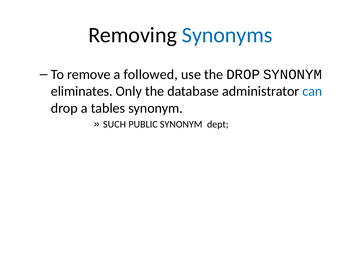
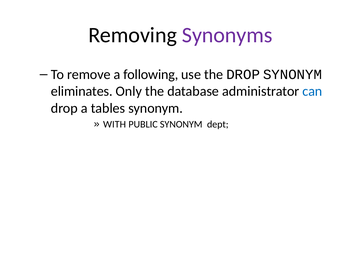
Synonyms colour: blue -> purple
followed: followed -> following
SUCH: SUCH -> WITH
